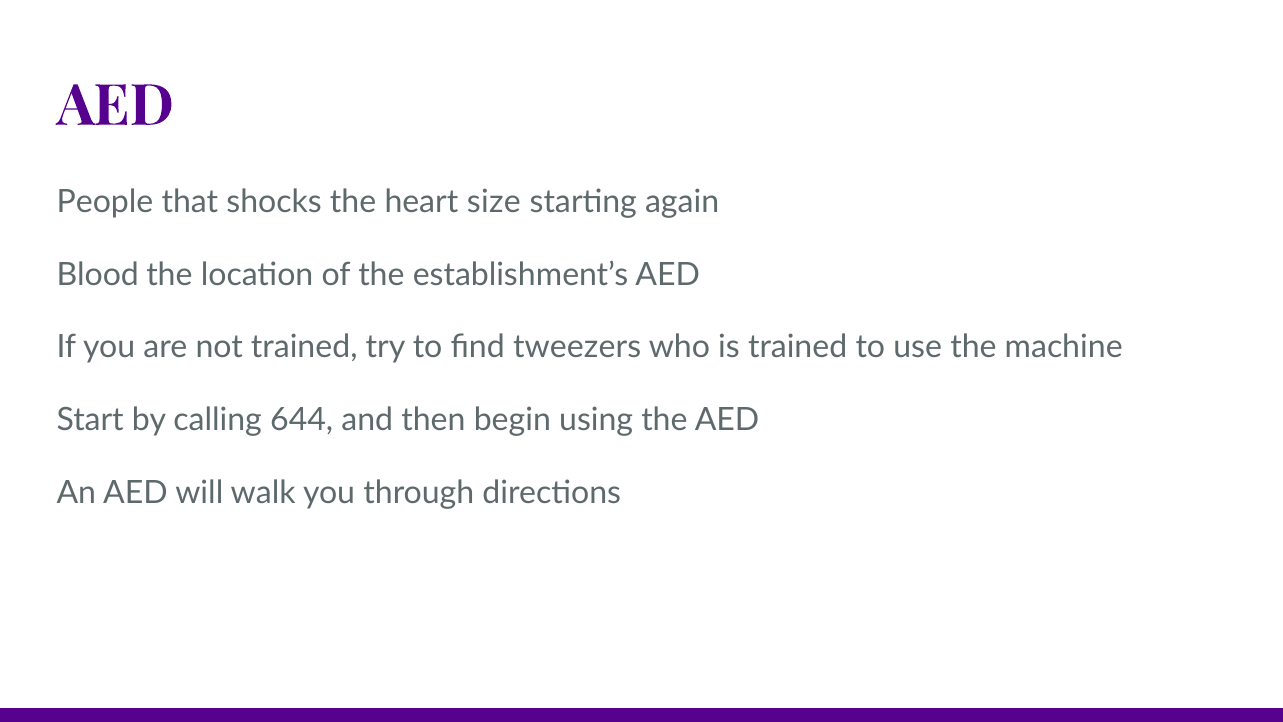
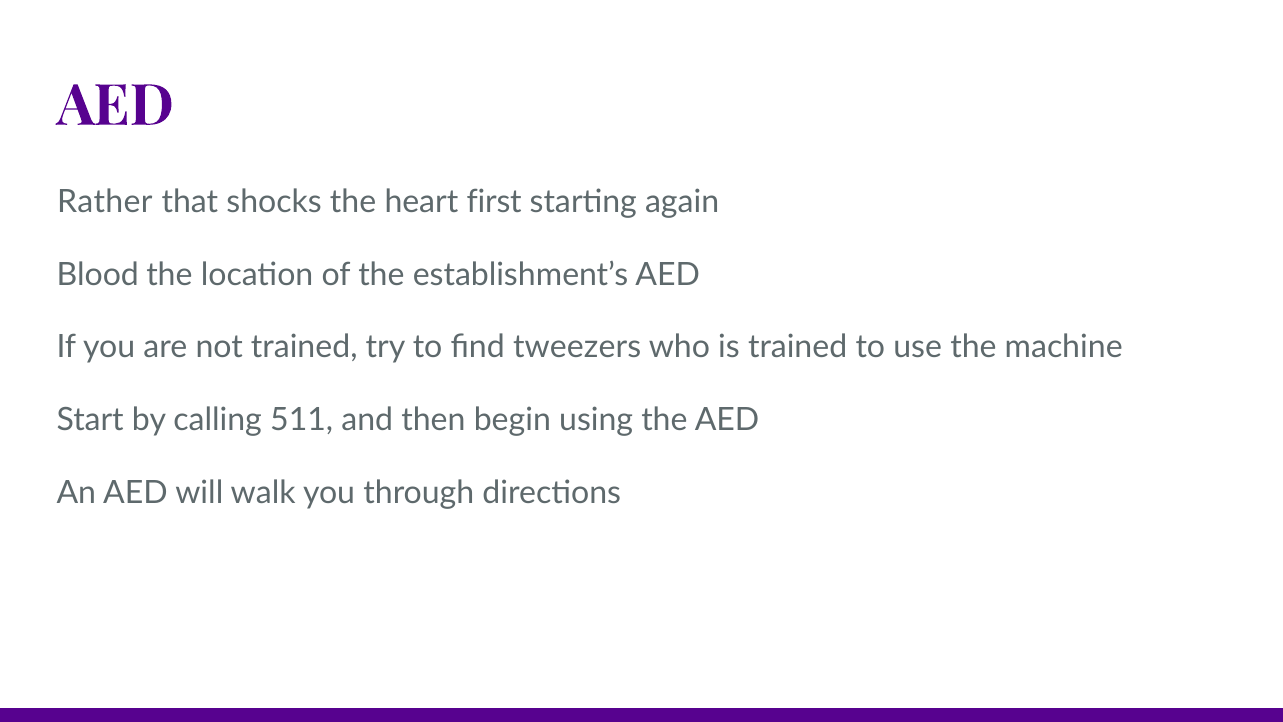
People: People -> Rather
size: size -> first
644: 644 -> 511
